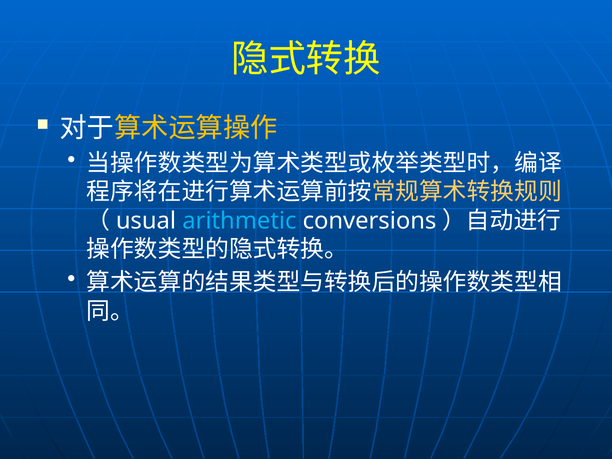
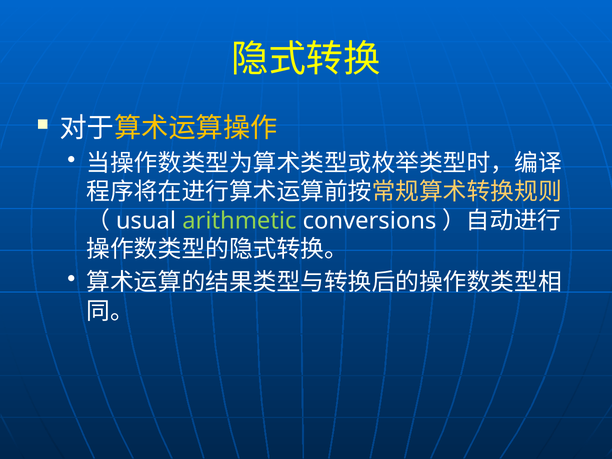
arithmetic colour: light blue -> light green
